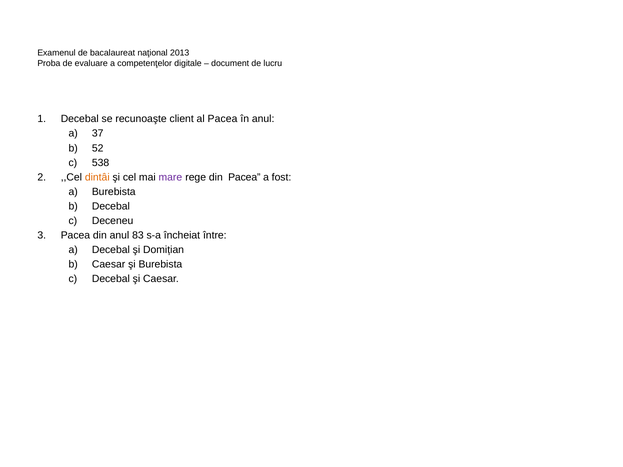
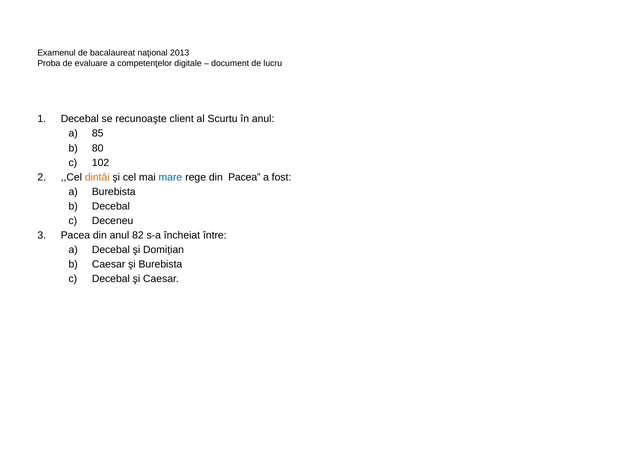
al Pacea: Pacea -> Scurtu
37: 37 -> 85
52: 52 -> 80
538: 538 -> 102
mare colour: purple -> blue
83: 83 -> 82
